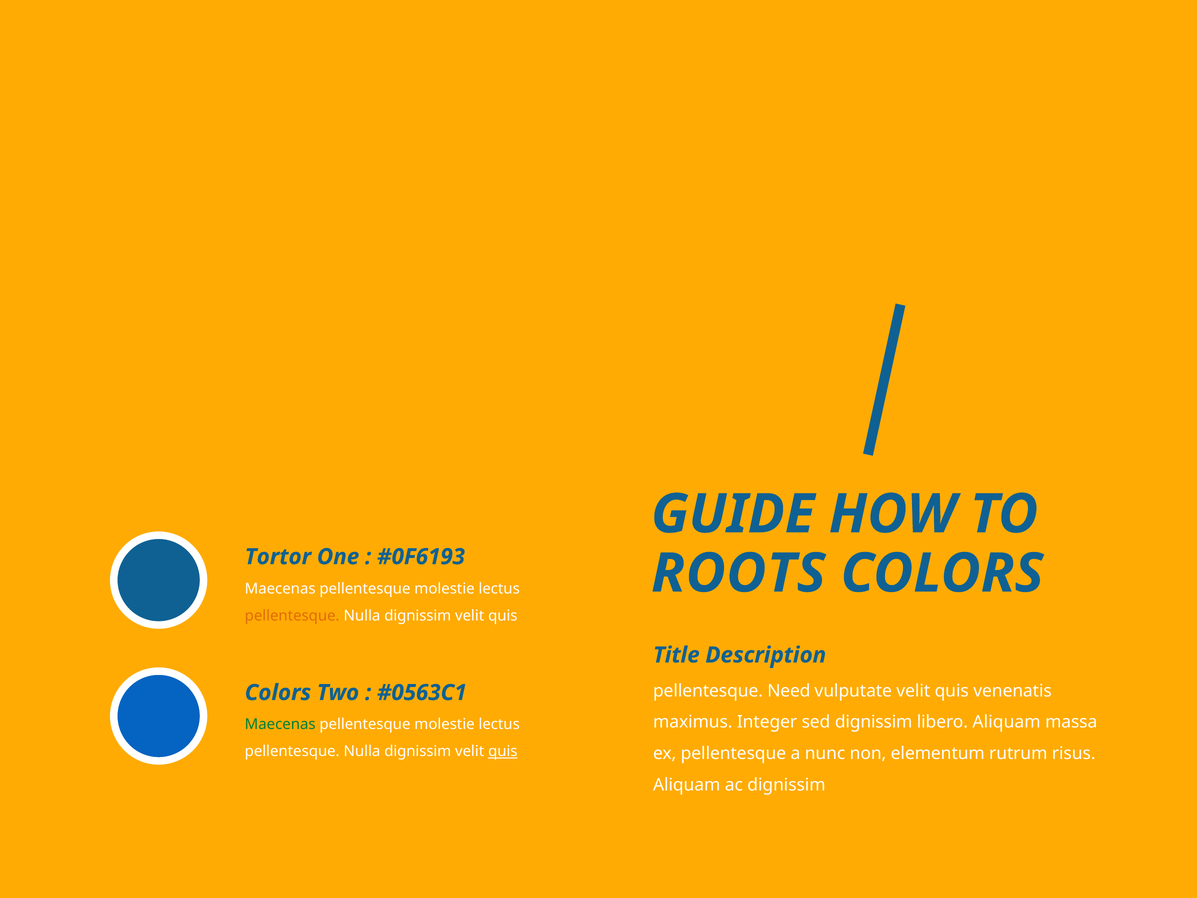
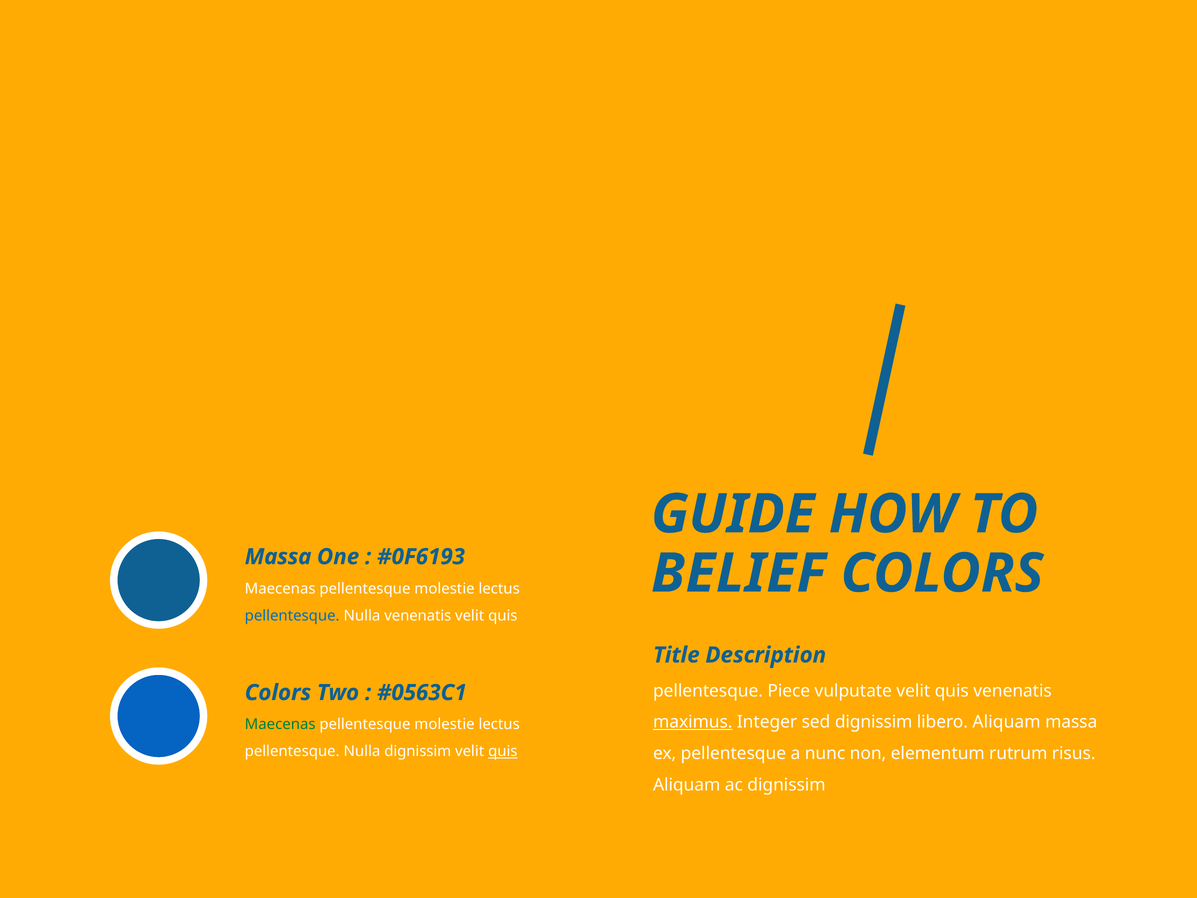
Tortor at (278, 557): Tortor -> Massa
ROOTS: ROOTS -> BELIEF
pellentesque at (292, 615) colour: orange -> blue
dignissim at (418, 615): dignissim -> venenatis
Need: Need -> Piece
maximus underline: none -> present
